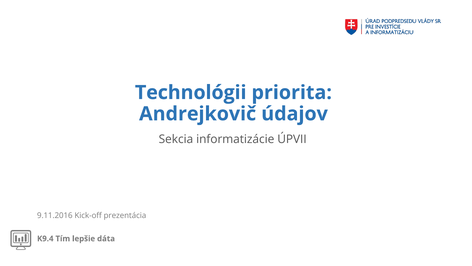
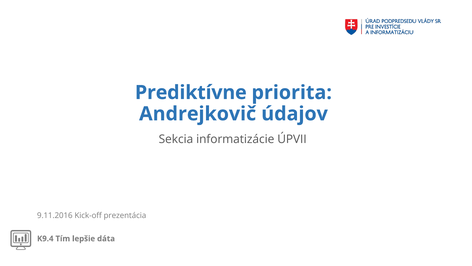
Technológii: Technológii -> Prediktívne
